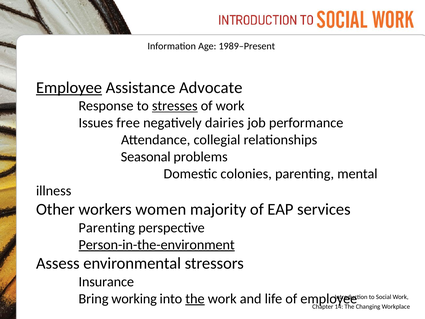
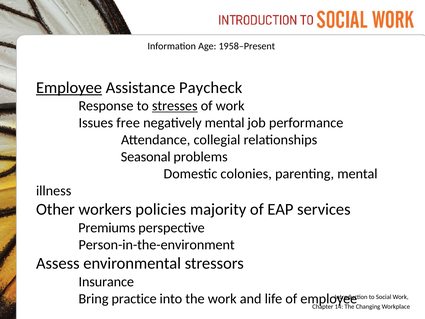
1989–Present: 1989–Present -> 1958–Present
Advocate: Advocate -> Paycheck
negatively dairies: dairies -> mental
women: women -> policies
Parenting at (107, 228): Parenting -> Premiums
Person-in-the-environment underline: present -> none
working: working -> practice
the at (195, 298) underline: present -> none
